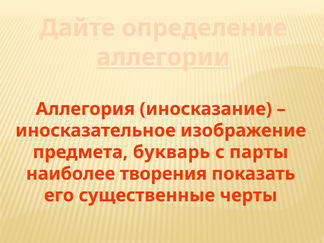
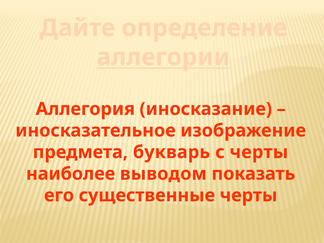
с парты: парты -> черты
творения: творения -> выводом
